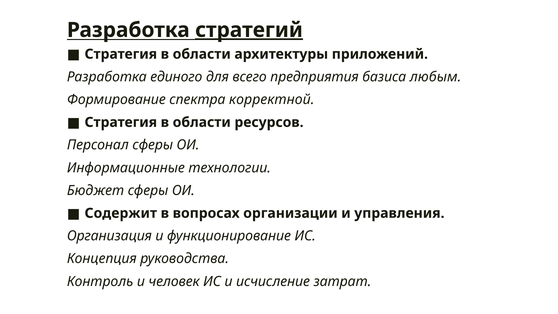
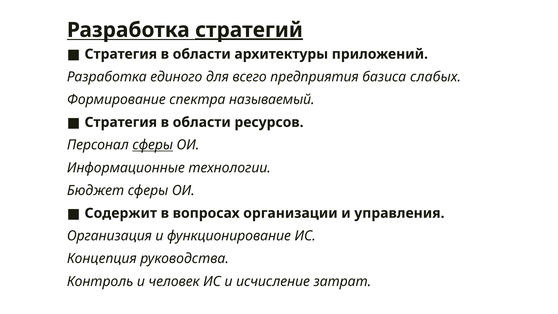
любым: любым -> слабых
корректной: корректной -> называемый
сферы at (153, 145) underline: none -> present
